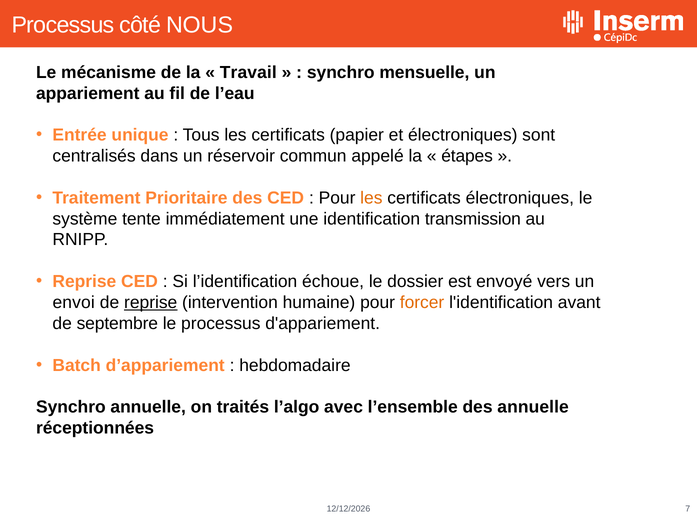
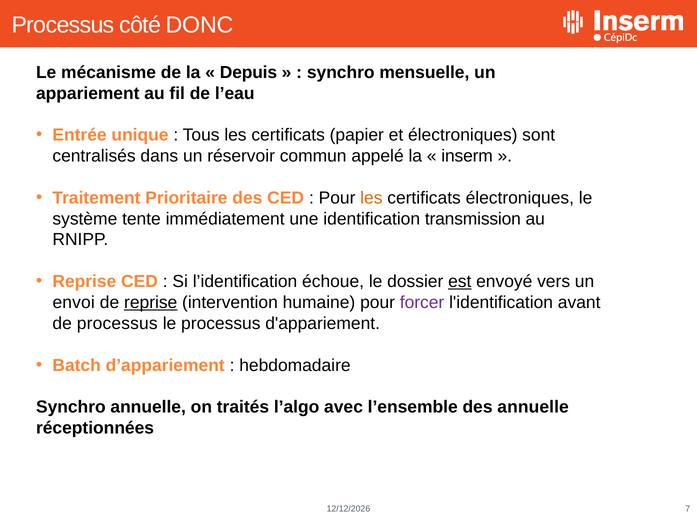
NOUS: NOUS -> DONC
Travail: Travail -> Depuis
étapes: étapes -> inserm
est underline: none -> present
forcer colour: orange -> purple
de septembre: septembre -> processus
